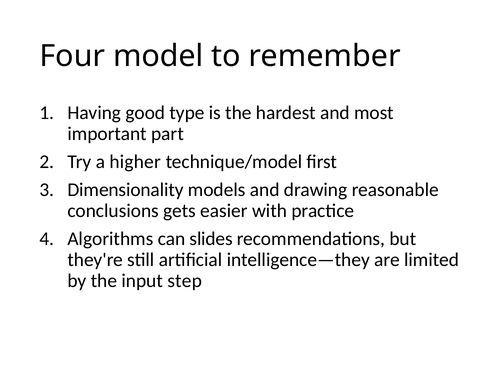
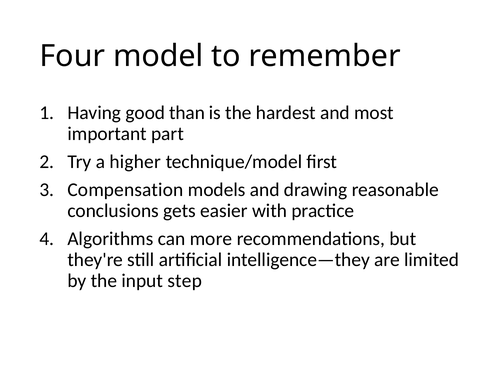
type: type -> than
Dimensionality: Dimensionality -> Compensation
slides: slides -> more
